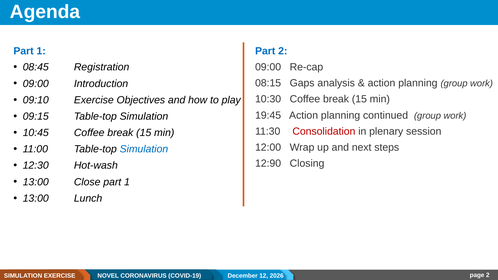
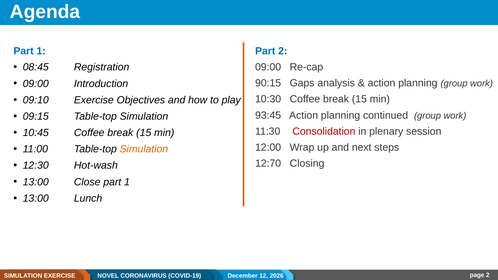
08:15: 08:15 -> 90:15
19:45: 19:45 -> 93:45
Simulation at (144, 149) colour: blue -> orange
12:90: 12:90 -> 12:70
